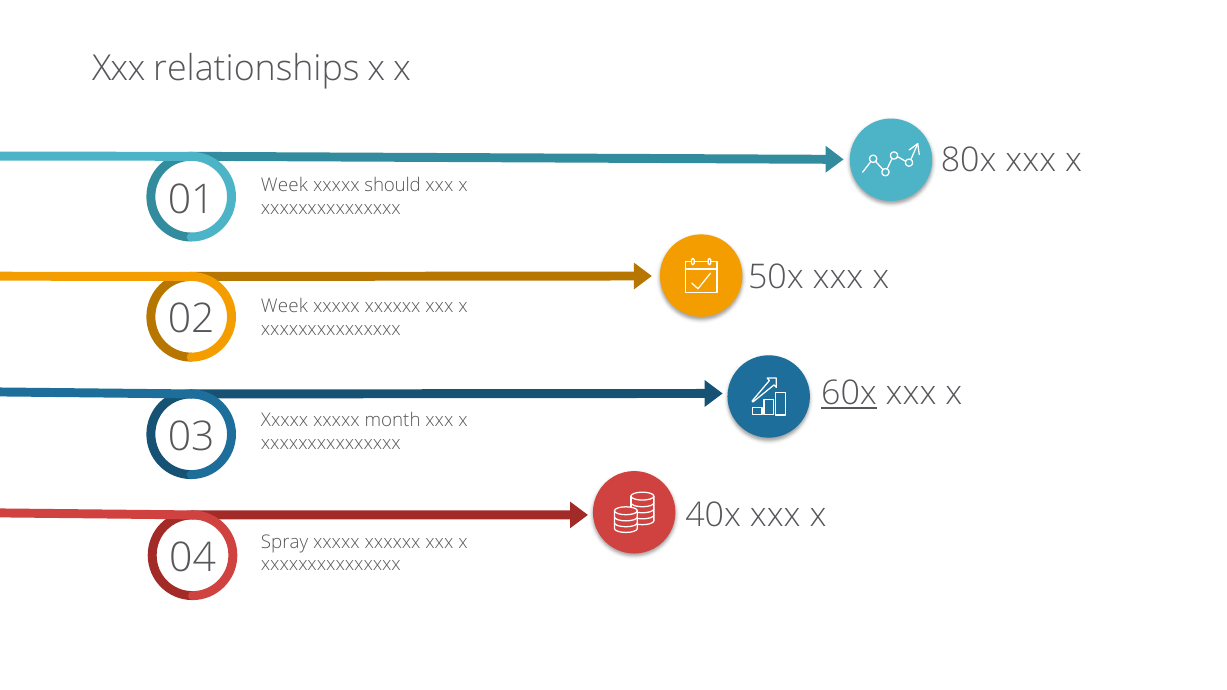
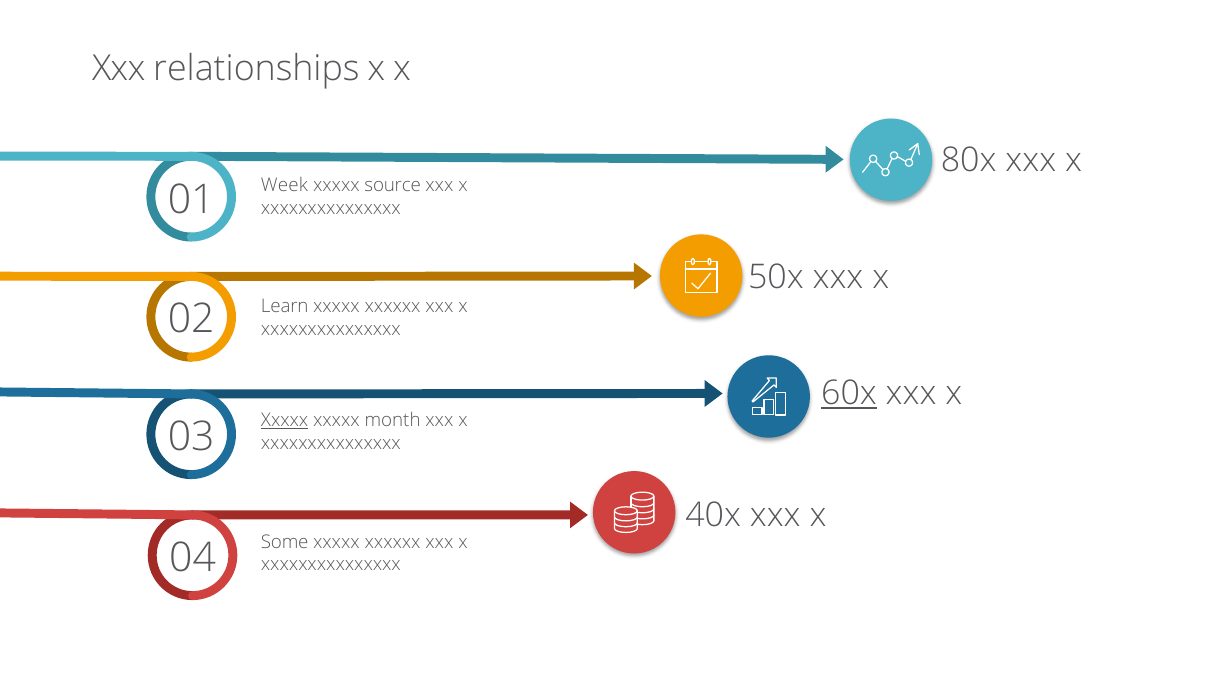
should: should -> source
Week at (285, 306): Week -> Learn
Xxxxx at (285, 420) underline: none -> present
Spray: Spray -> Some
